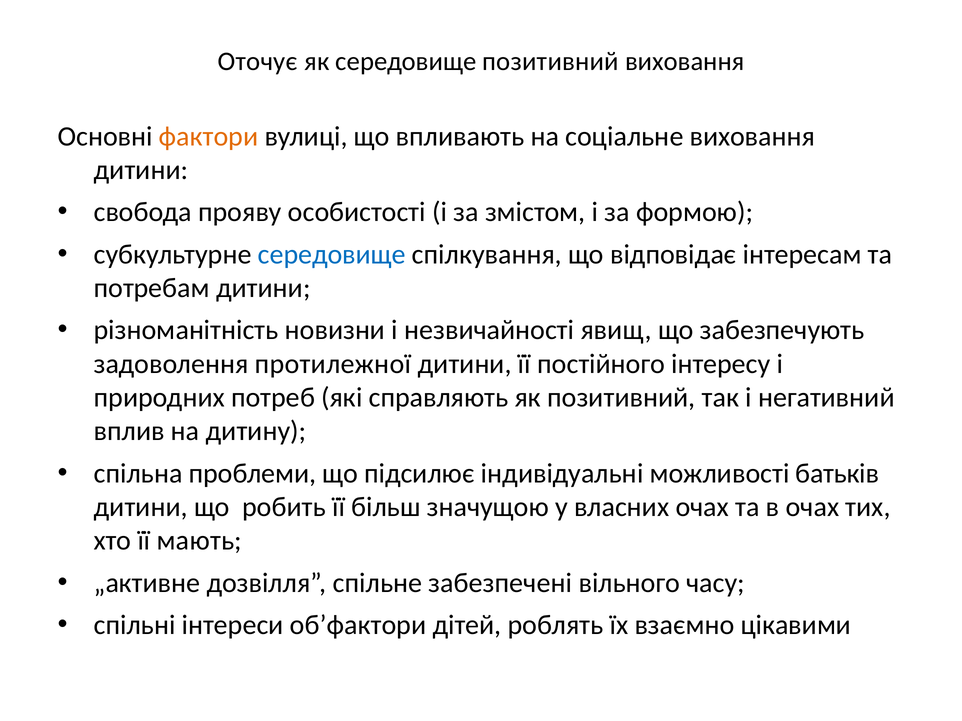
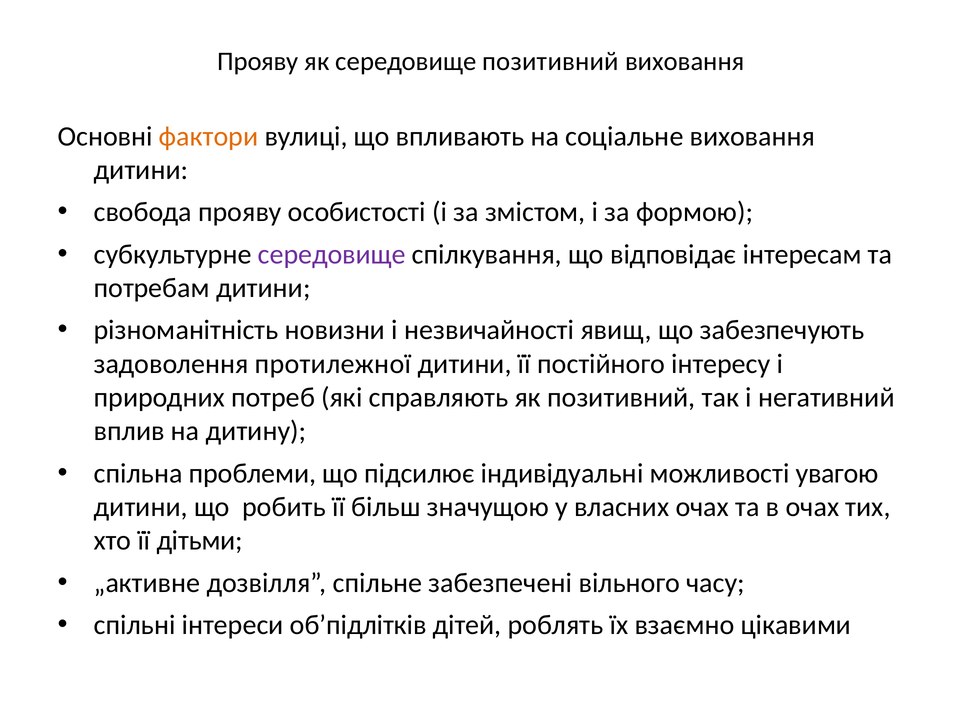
Оточує at (258, 61): Оточує -> Прояву
середовище at (332, 254) colour: blue -> purple
батьків: батьків -> увагою
мають: мають -> дітьми
об’фактори: об’фактори -> об’підлітків
